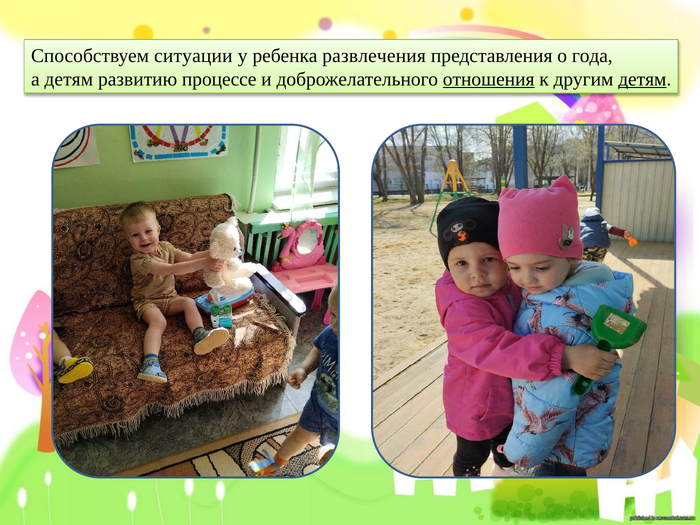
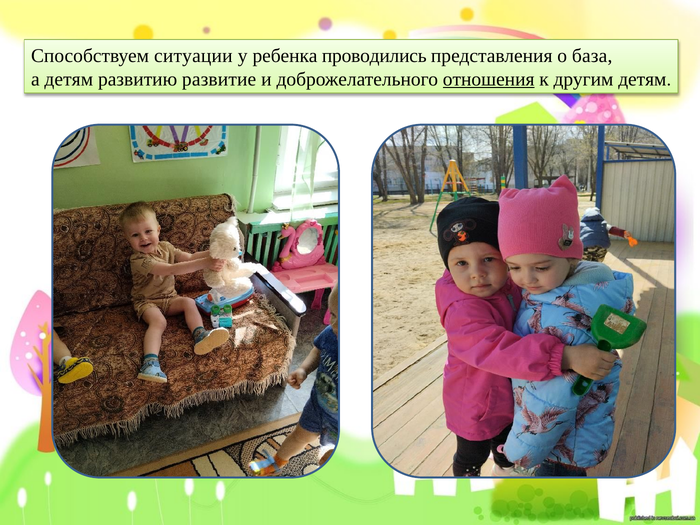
развлечения: развлечения -> проводились
года: года -> база
процессе: процессе -> развитие
детям at (642, 79) underline: present -> none
